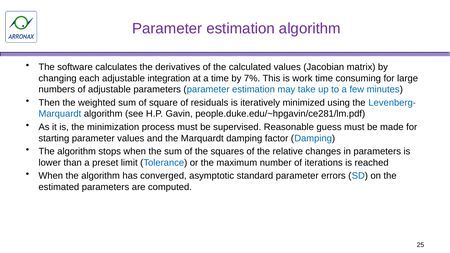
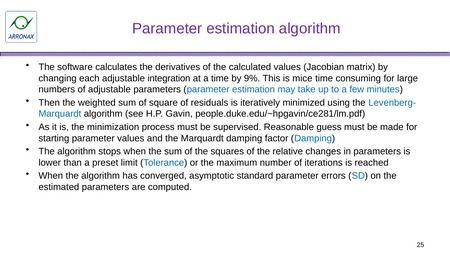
7%: 7% -> 9%
work: work -> mice
